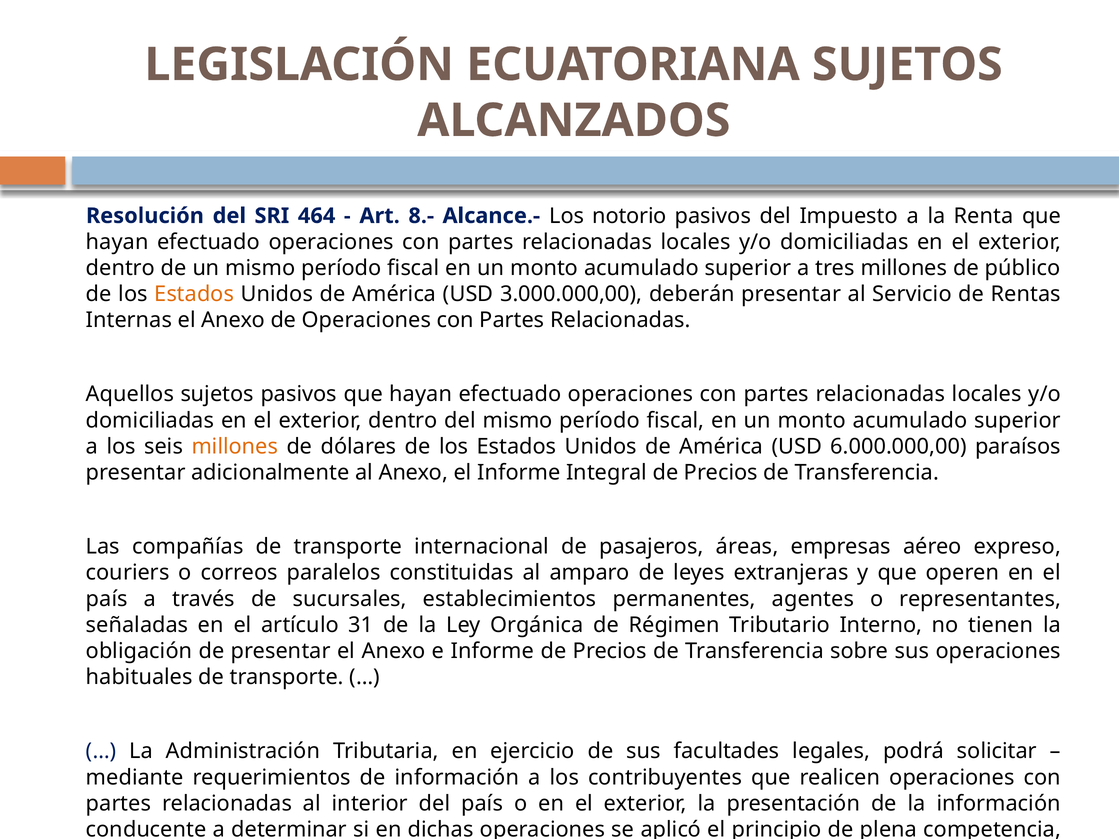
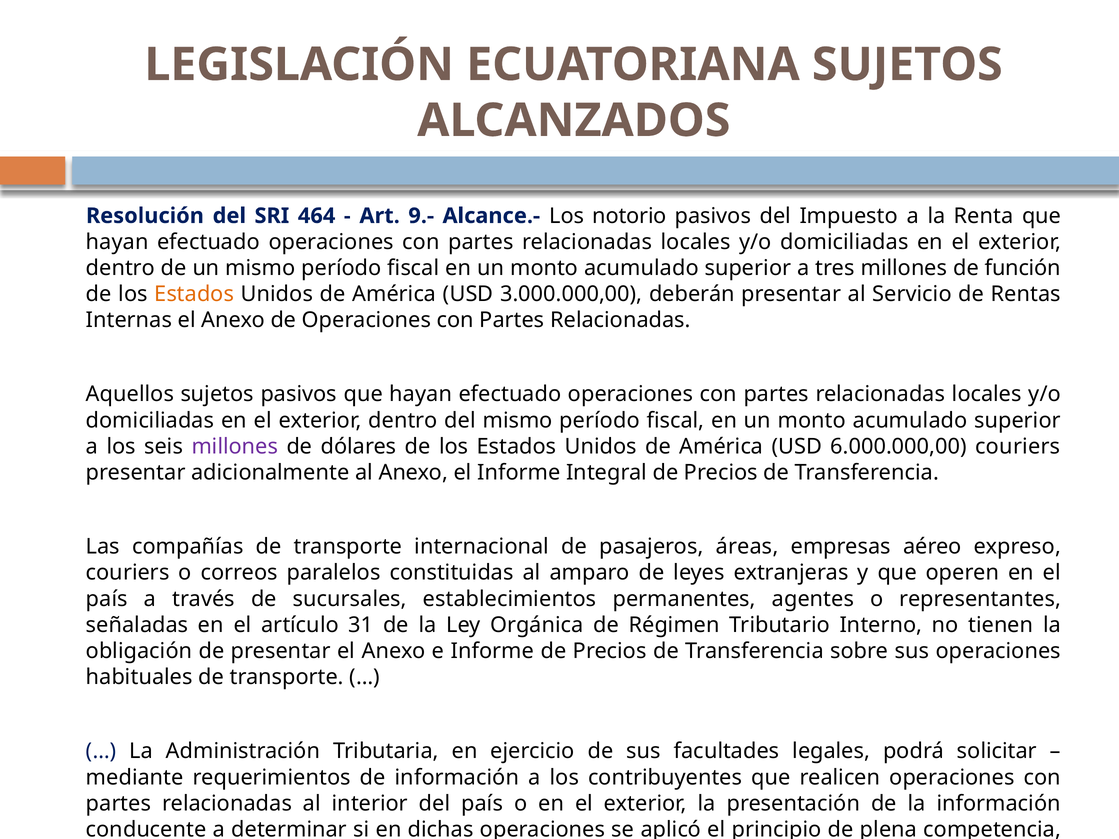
8.-: 8.- -> 9.-
público: público -> función
millones at (235, 447) colour: orange -> purple
6.000.000,00 paraísos: paraísos -> couriers
